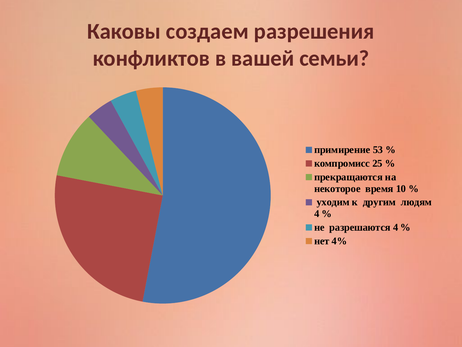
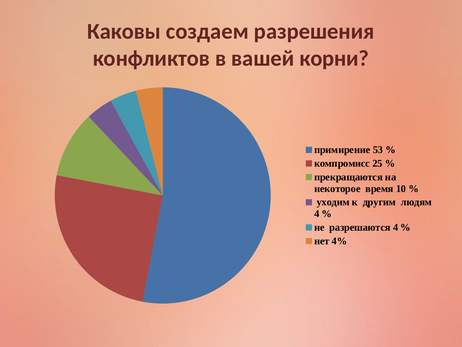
семьи: семьи -> корни
